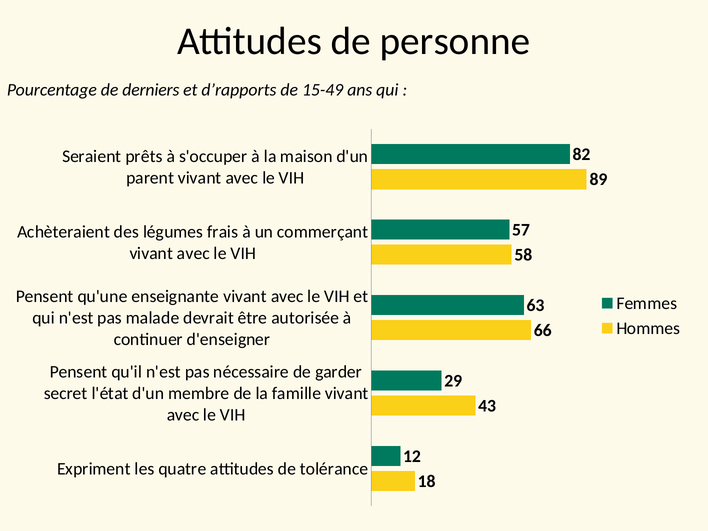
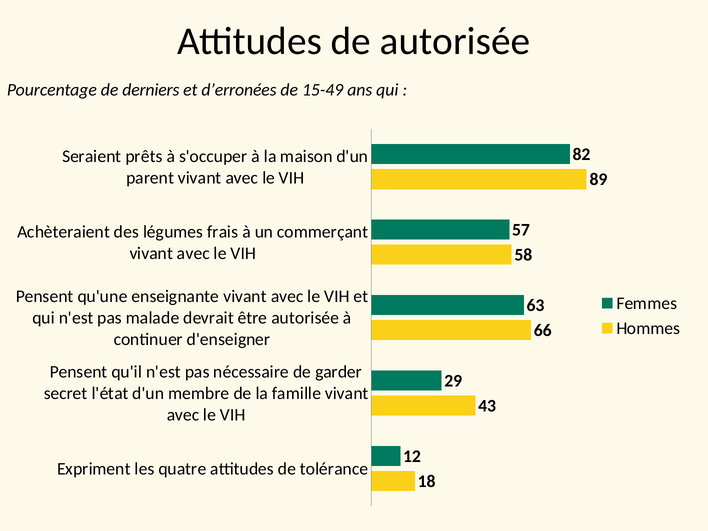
de personne: personne -> autorisée
d’rapports: d’rapports -> d’erronées
